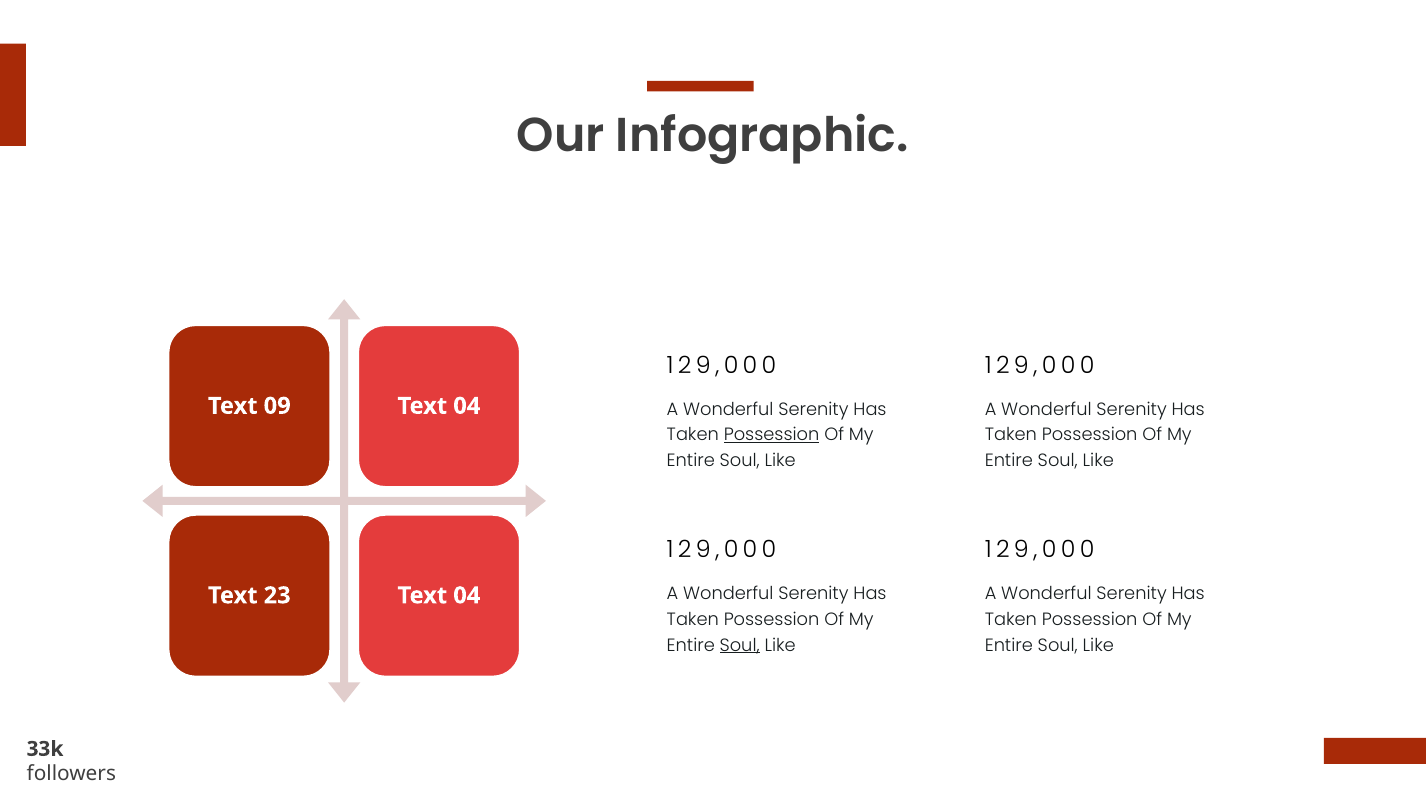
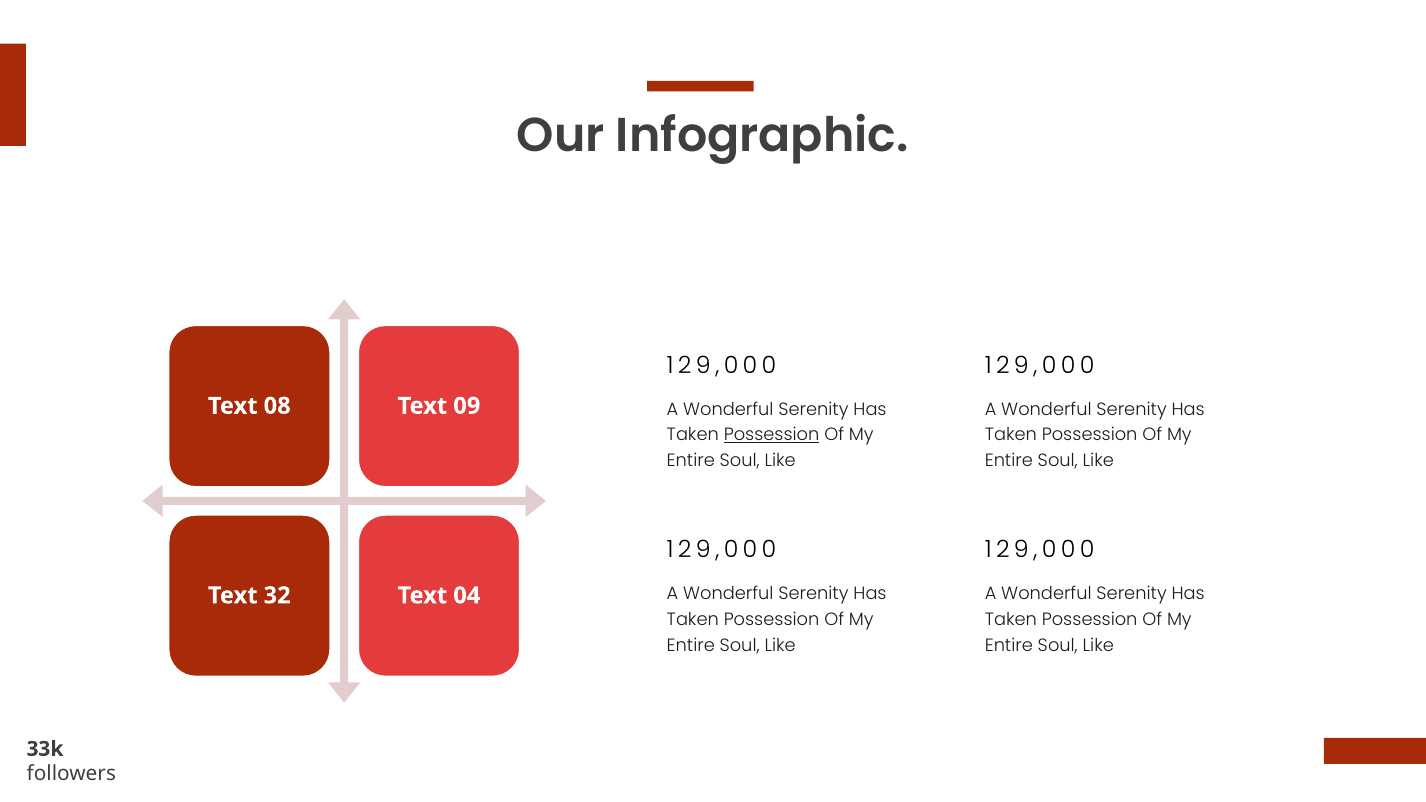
09: 09 -> 08
04 at (467, 406): 04 -> 09
23: 23 -> 32
Soul at (740, 645) underline: present -> none
